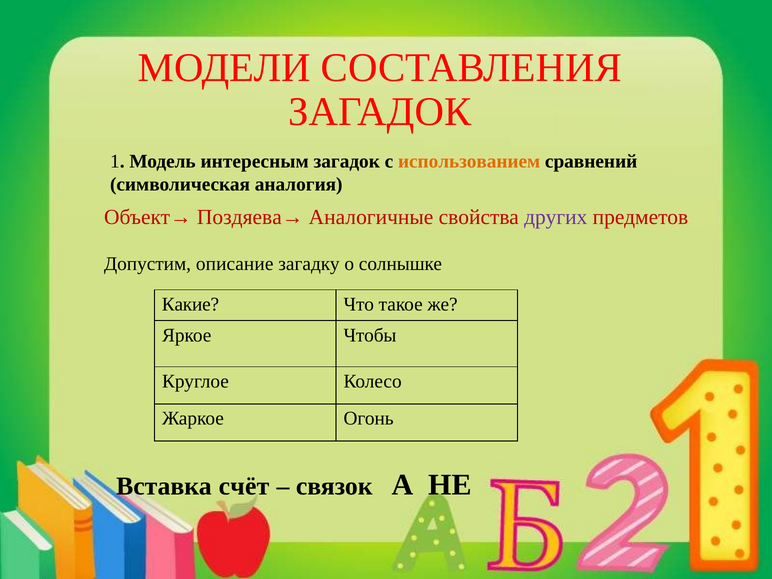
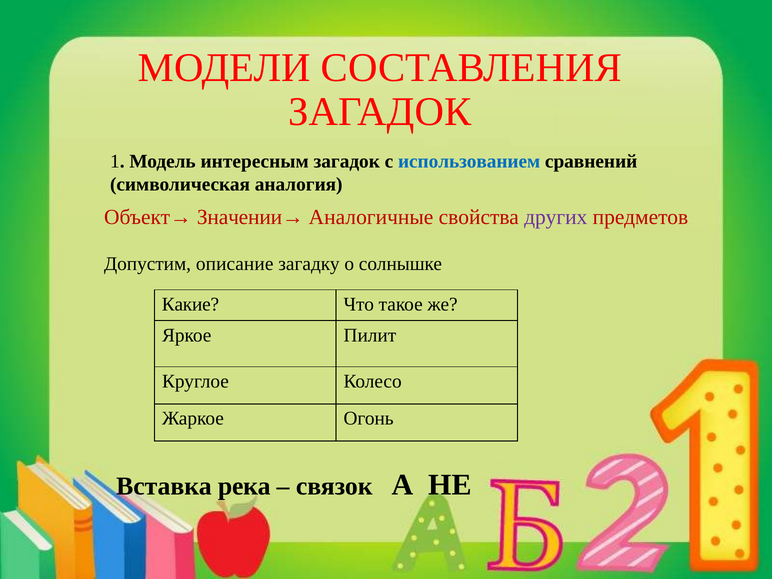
использованием colour: orange -> blue
Поздяева→: Поздяева→ -> Значении→
Чтобы: Чтобы -> Пилит
счёт: счёт -> река
